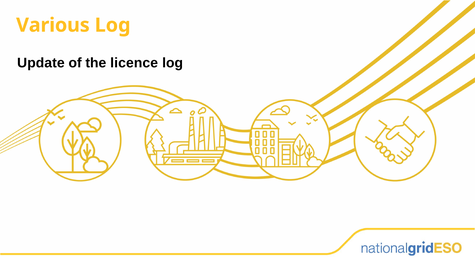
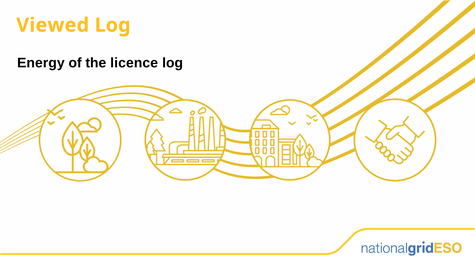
Various: Various -> Viewed
Update: Update -> Energy
